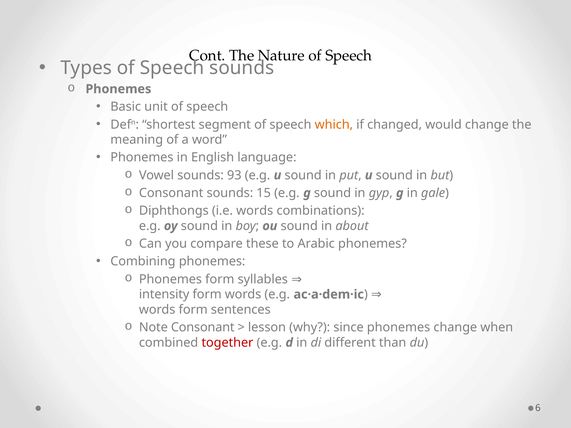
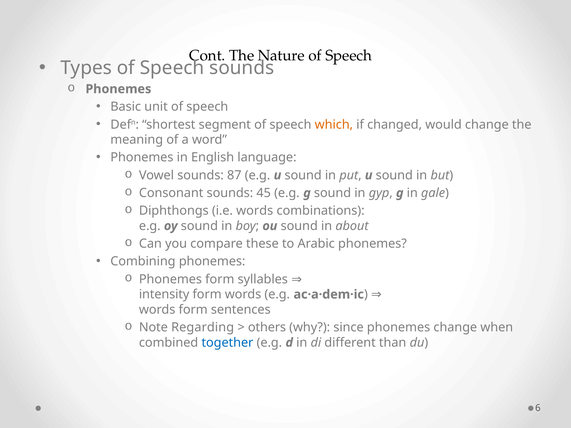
93: 93 -> 87
15: 15 -> 45
Note Consonant: Consonant -> Regarding
lesson: lesson -> others
together colour: red -> blue
